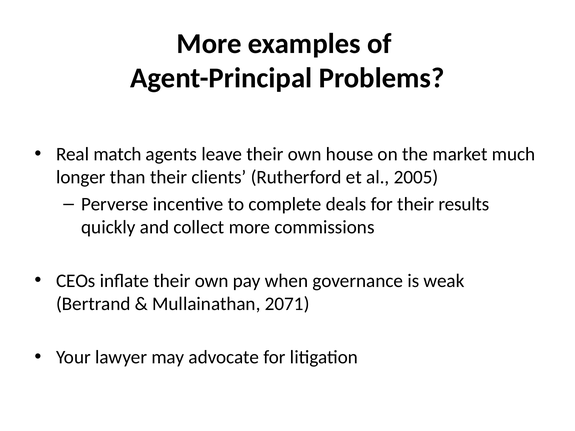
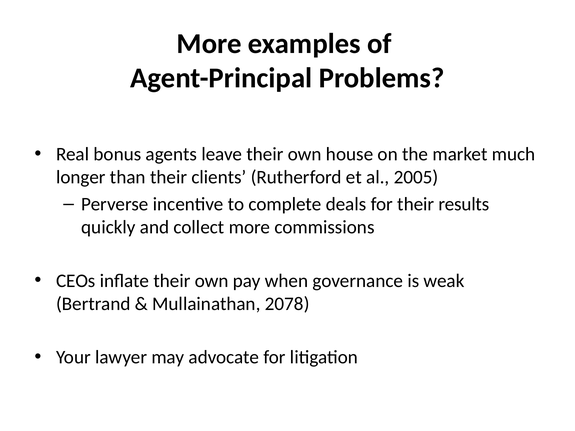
match: match -> bonus
2071: 2071 -> 2078
